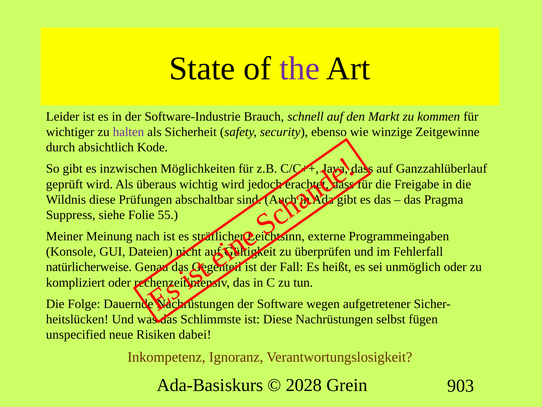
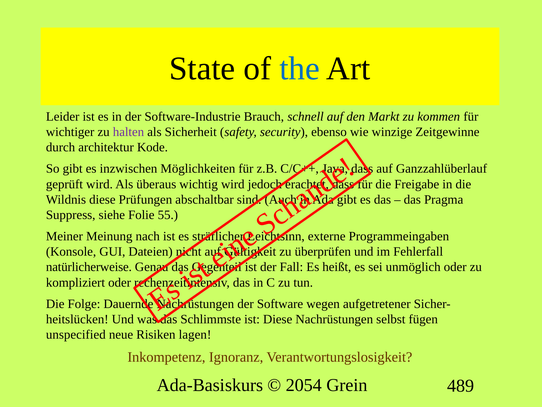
the colour: purple -> blue
absichtlich: absichtlich -> architektur
dabei: dabei -> lagen
2028: 2028 -> 2054
903: 903 -> 489
